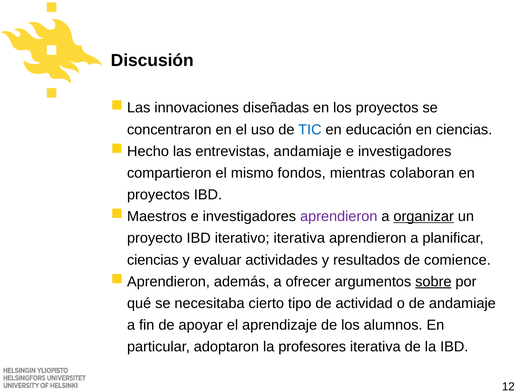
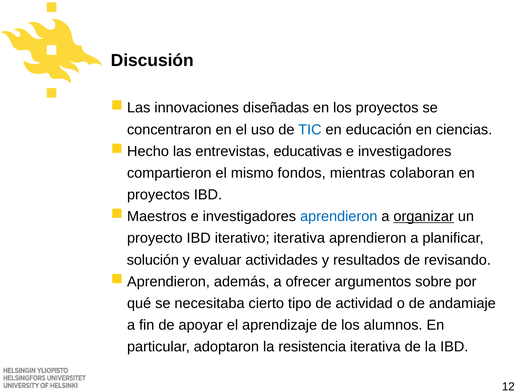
entrevistas andamiaje: andamiaje -> educativas
aprendieron at (339, 216) colour: purple -> blue
ciencias at (153, 260): ciencias -> solución
comience: comience -> revisando
sobre underline: present -> none
profesores: profesores -> resistencia
